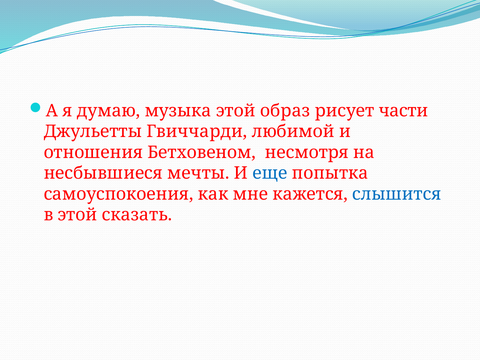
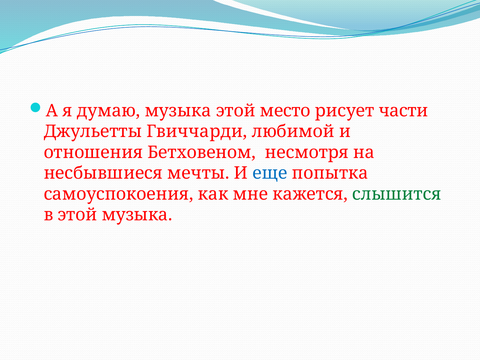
образ: образ -> место
слышится colour: blue -> green
этой сказать: сказать -> музыка
